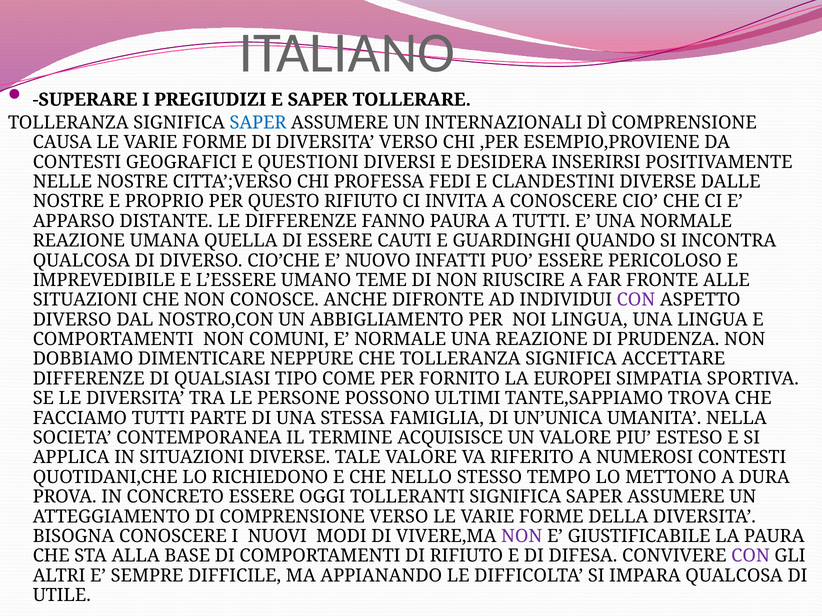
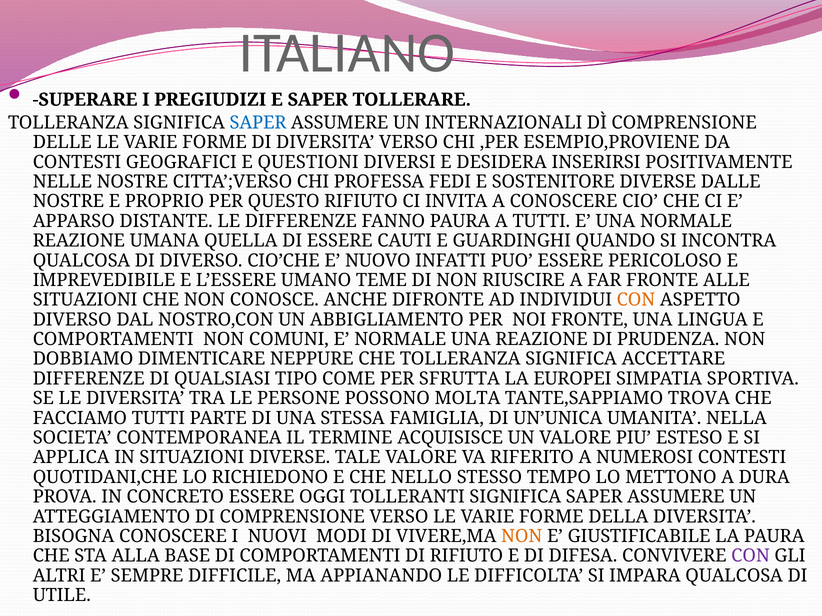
CAUSA: CAUSA -> DELLE
CLANDESTINI: CLANDESTINI -> SOSTENITORE
CON at (636, 300) colour: purple -> orange
NOI LINGUA: LINGUA -> FRONTE
FORNITO: FORNITO -> SFRUTTA
ULTIMI: ULTIMI -> MOLTA
NON at (522, 537) colour: purple -> orange
